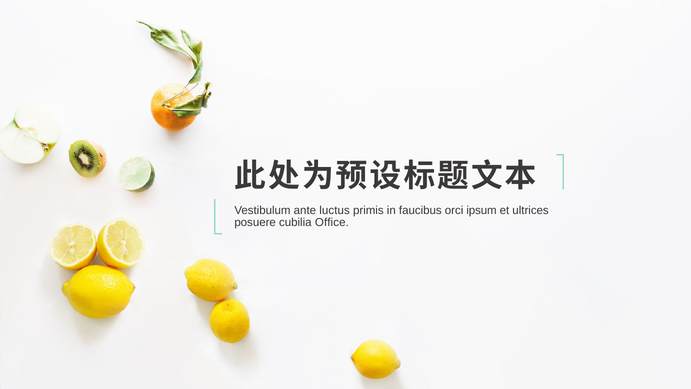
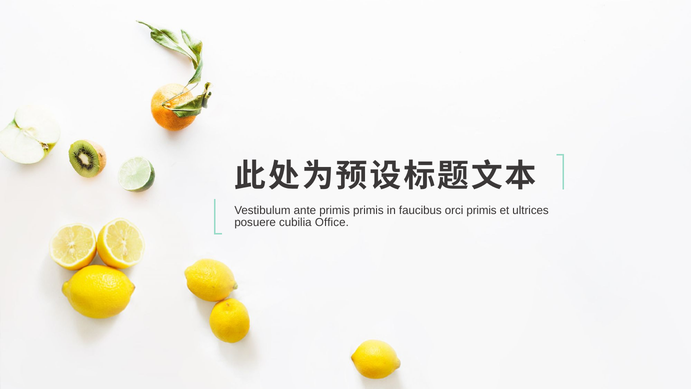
ante luctus: luctus -> primis
orci ipsum: ipsum -> primis
